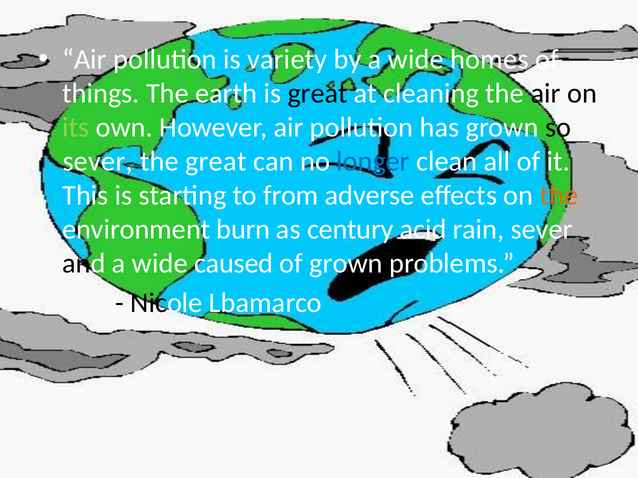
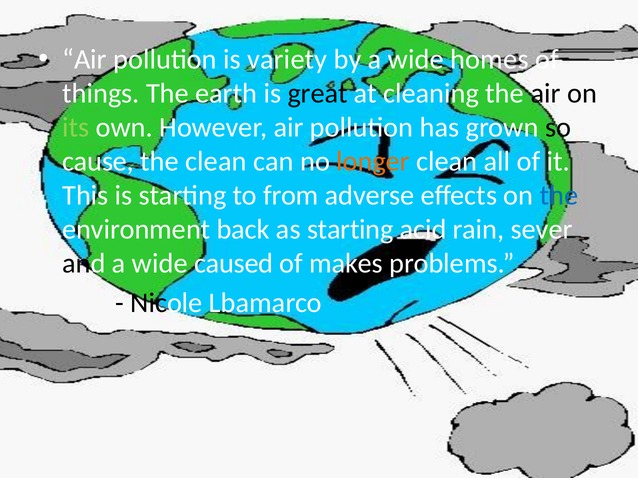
sever at (98, 162): sever -> cause
the great: great -> clean
longer colour: blue -> orange
the at (559, 196) colour: orange -> blue
burn: burn -> back
as century: century -> starting
of grown: grown -> makes
